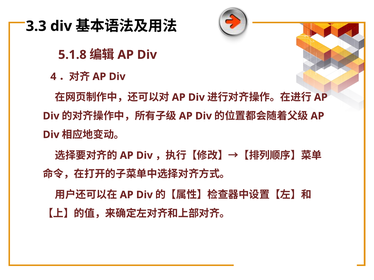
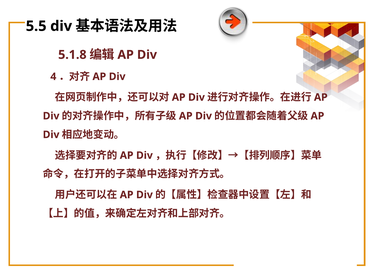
3.3: 3.3 -> 5.5
